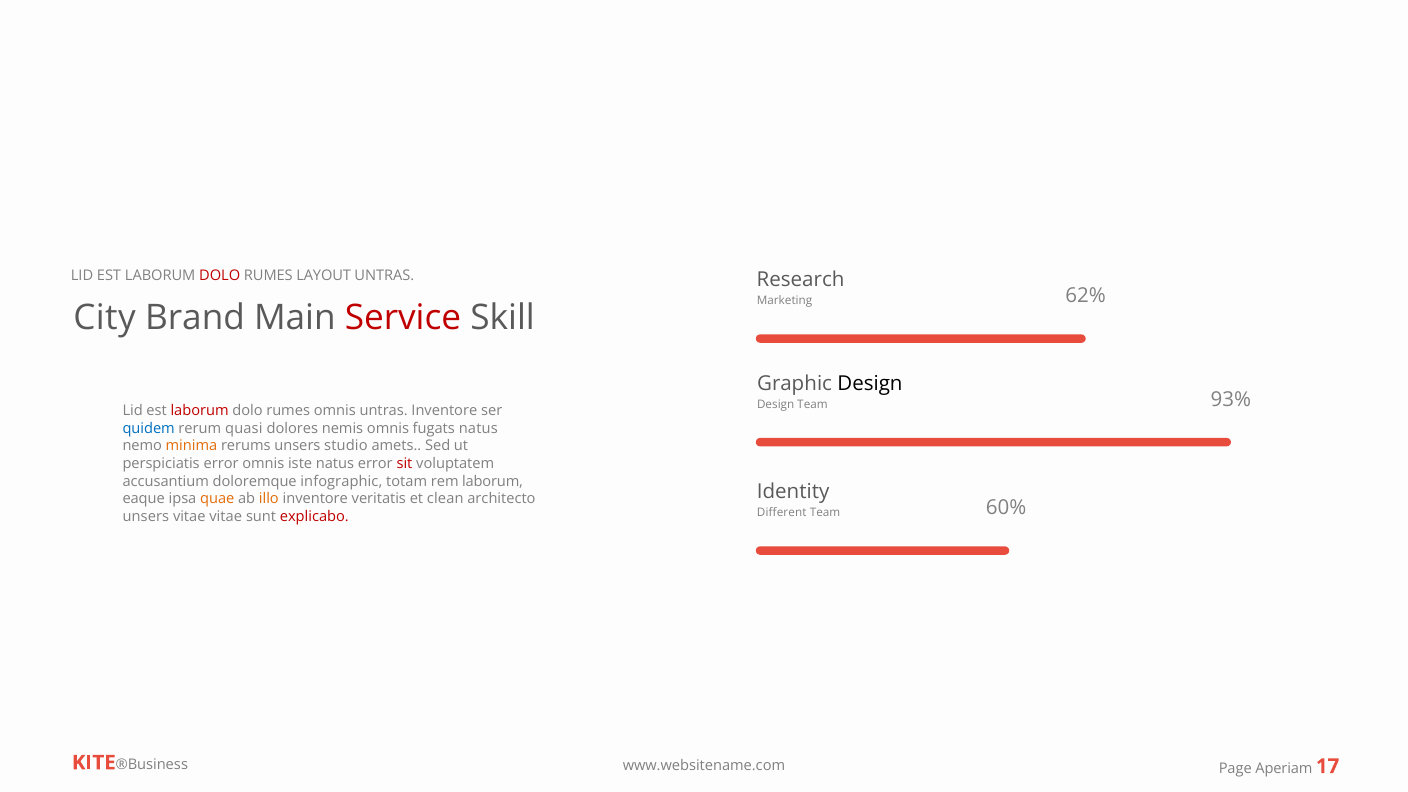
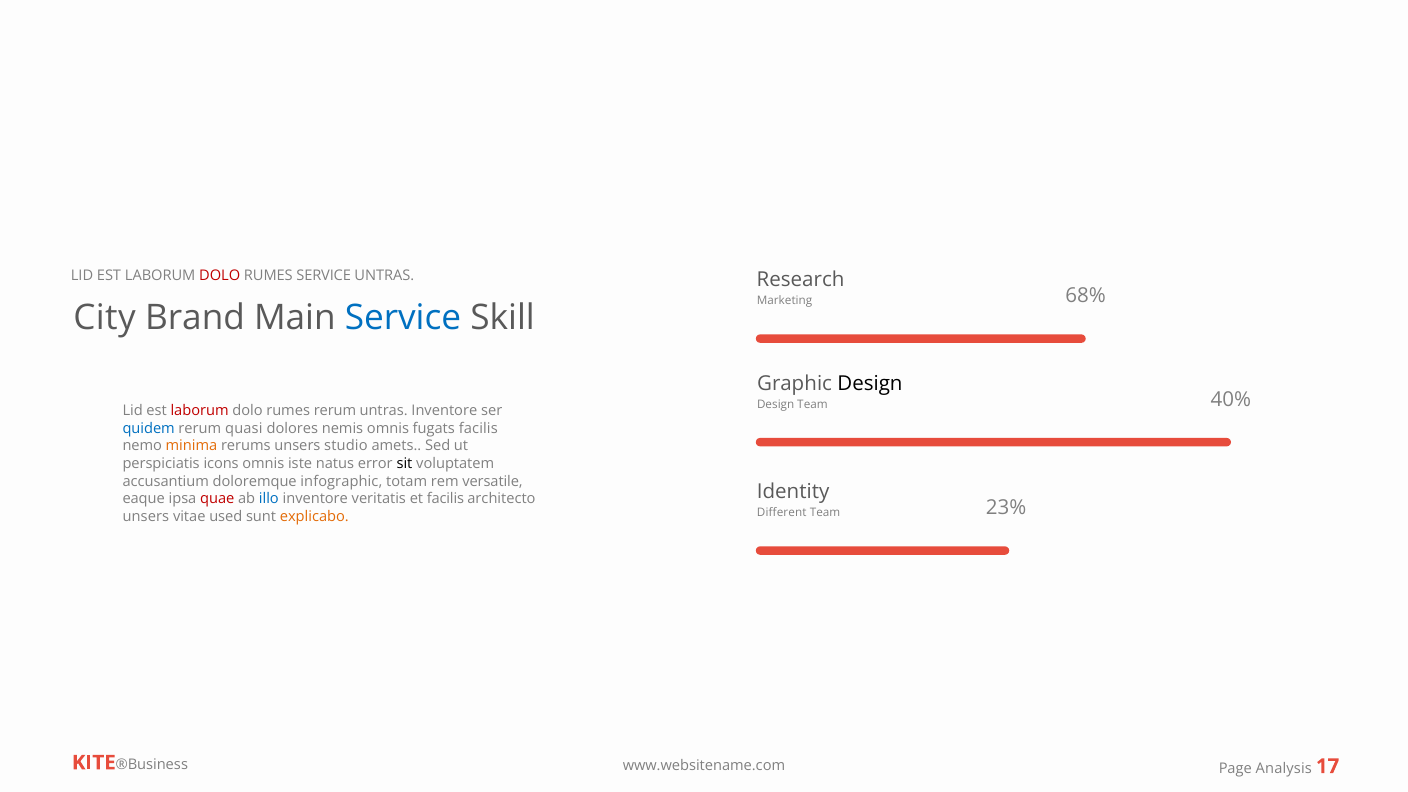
RUMES LAYOUT: LAYOUT -> SERVICE
62%: 62% -> 68%
Service at (403, 318) colour: red -> blue
93%: 93% -> 40%
rumes omnis: omnis -> rerum
fugats natus: natus -> facilis
perspiciatis error: error -> icons
sit colour: red -> black
rem laborum: laborum -> versatile
quae colour: orange -> red
illo colour: orange -> blue
et clean: clean -> facilis
60%: 60% -> 23%
vitae vitae: vitae -> used
explicabo colour: red -> orange
Aperiam: Aperiam -> Analysis
